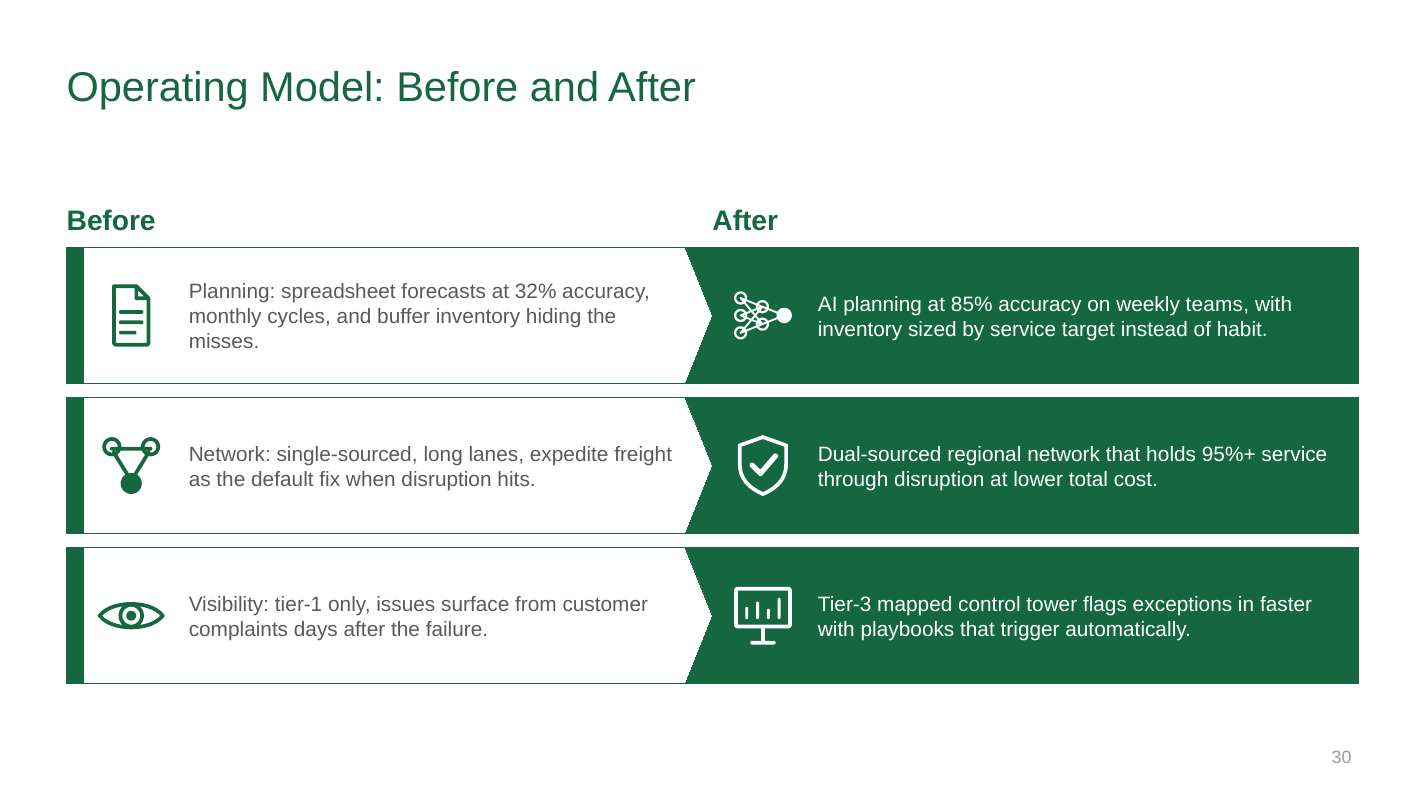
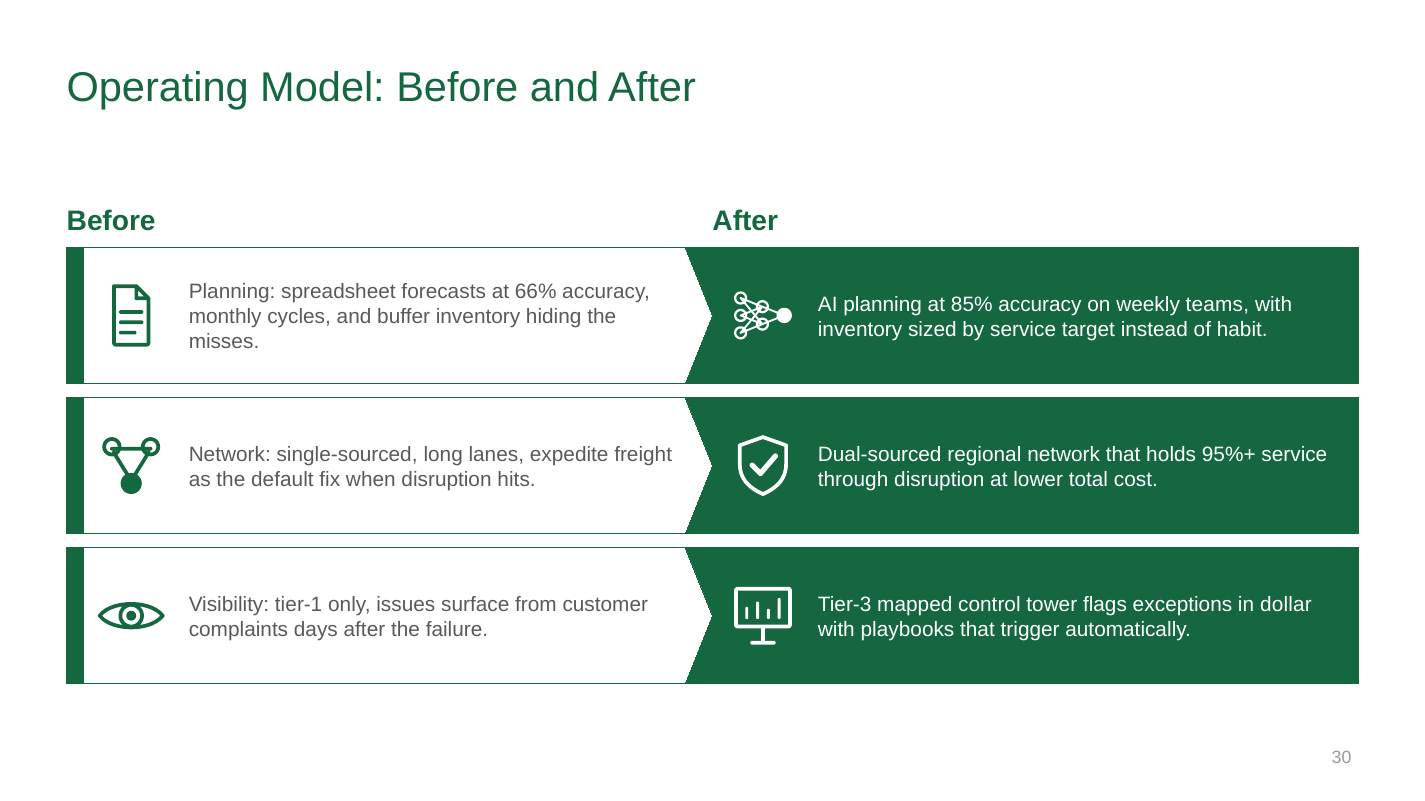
32%: 32% -> 66%
faster: faster -> dollar
